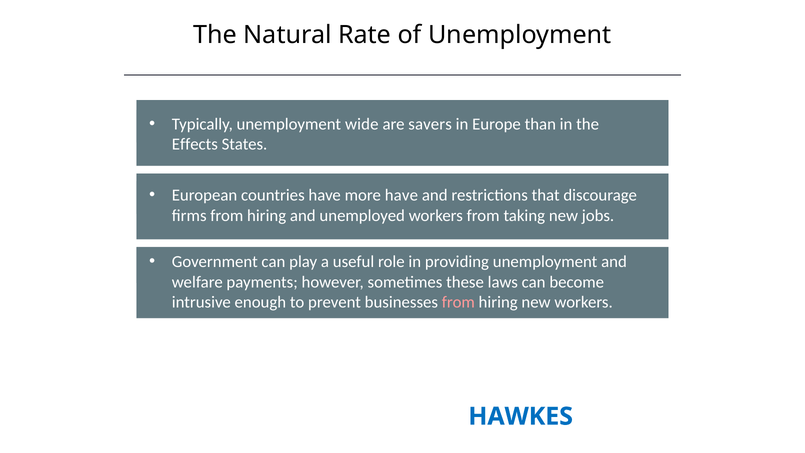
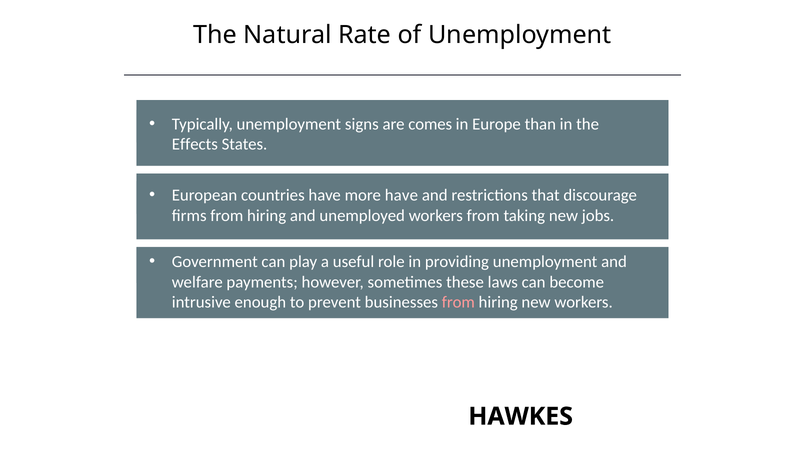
wide: wide -> signs
savers: savers -> comes
HAWKES colour: blue -> black
